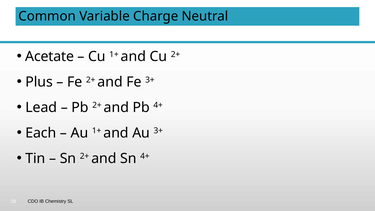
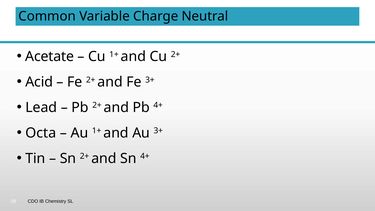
Plus: Plus -> Acid
Each: Each -> Octa
